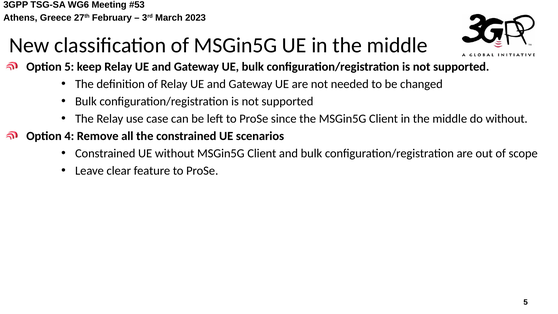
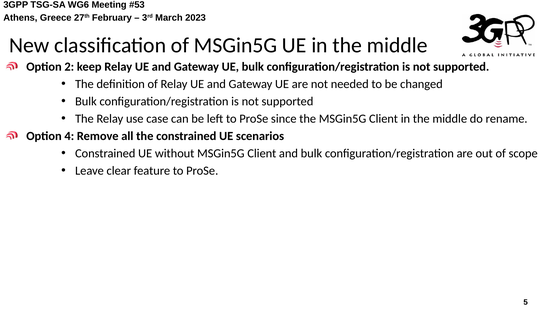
Option 5: 5 -> 2
do without: without -> rename
